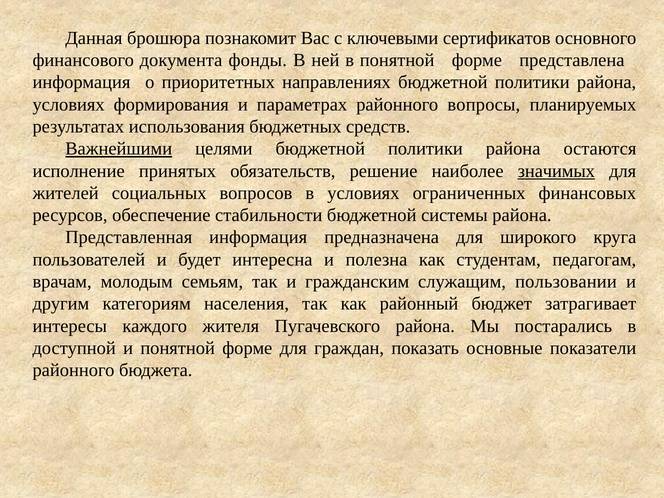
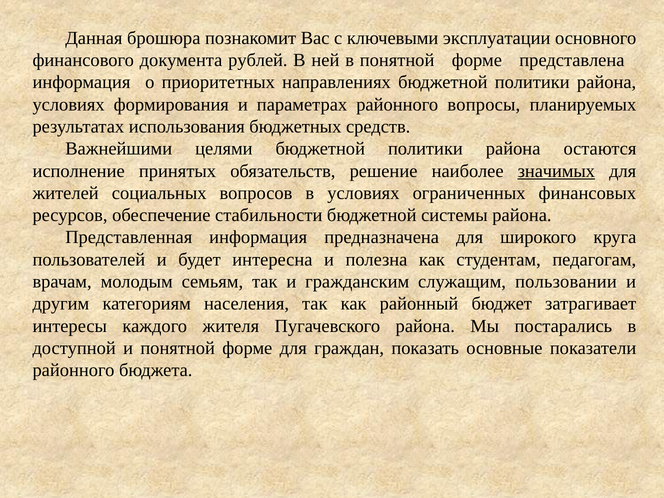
сертификатов: сертификатов -> эксплуатации
фонды: фонды -> рублей
Важнейшими underline: present -> none
